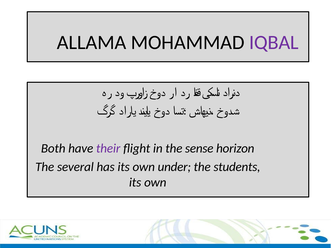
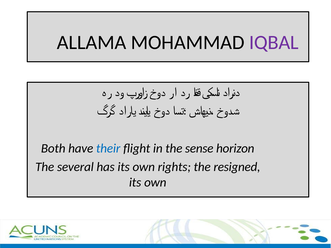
their colour: purple -> blue
under: under -> rights
students: students -> resigned
